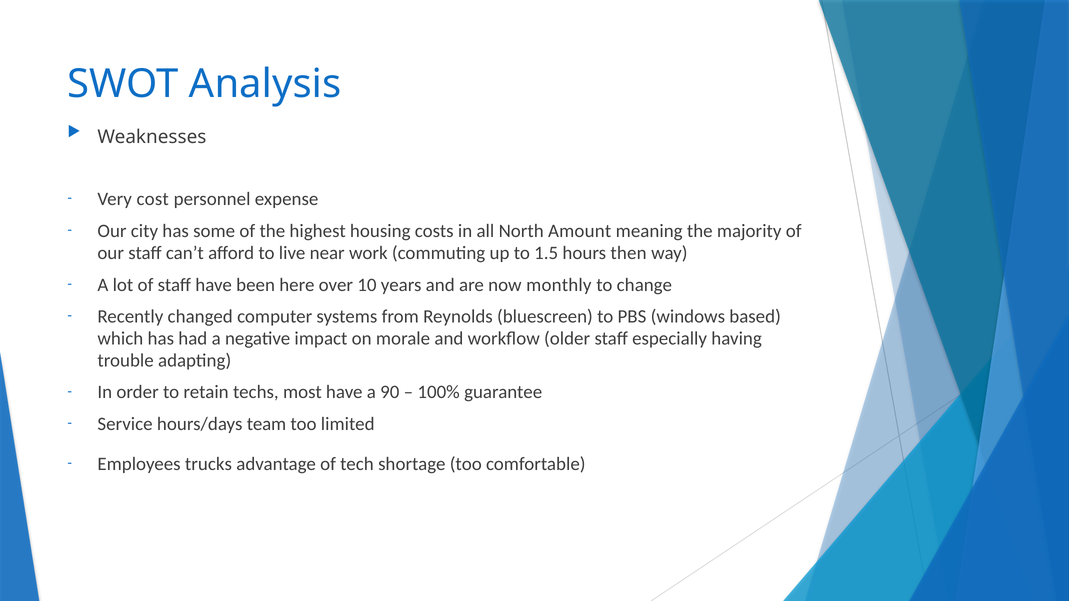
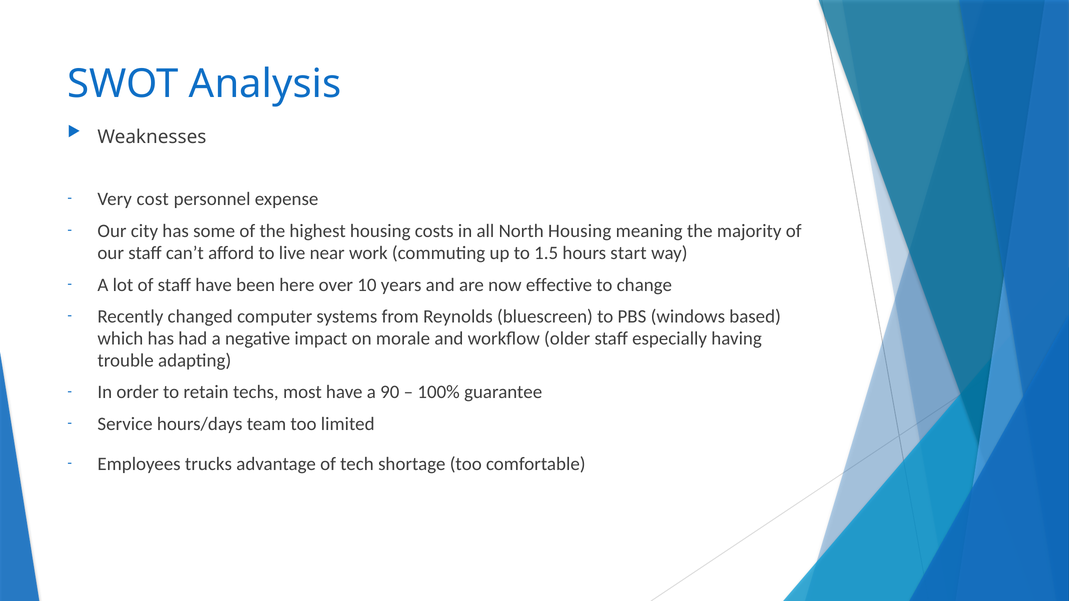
North Amount: Amount -> Housing
then: then -> start
monthly: monthly -> effective
